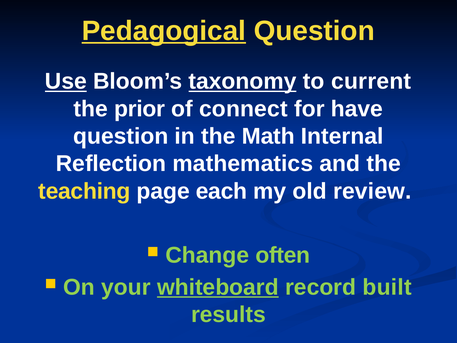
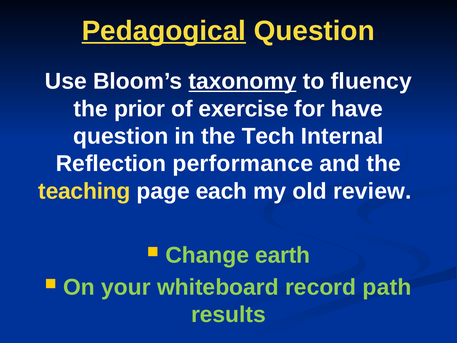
Use underline: present -> none
current: current -> fluency
connect: connect -> exercise
Math: Math -> Tech
mathematics: mathematics -> performance
often: often -> earth
whiteboard underline: present -> none
built: built -> path
